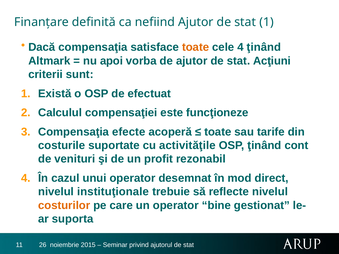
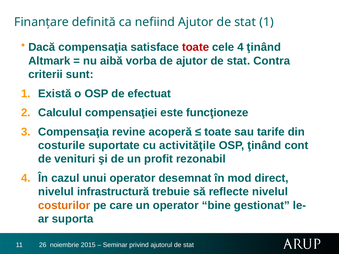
toate at (196, 47) colour: orange -> red
apoi: apoi -> aibă
Acţiuni: Acţiuni -> Contra
efecte: efecte -> revine
instituţionale: instituţionale -> infrastructură
